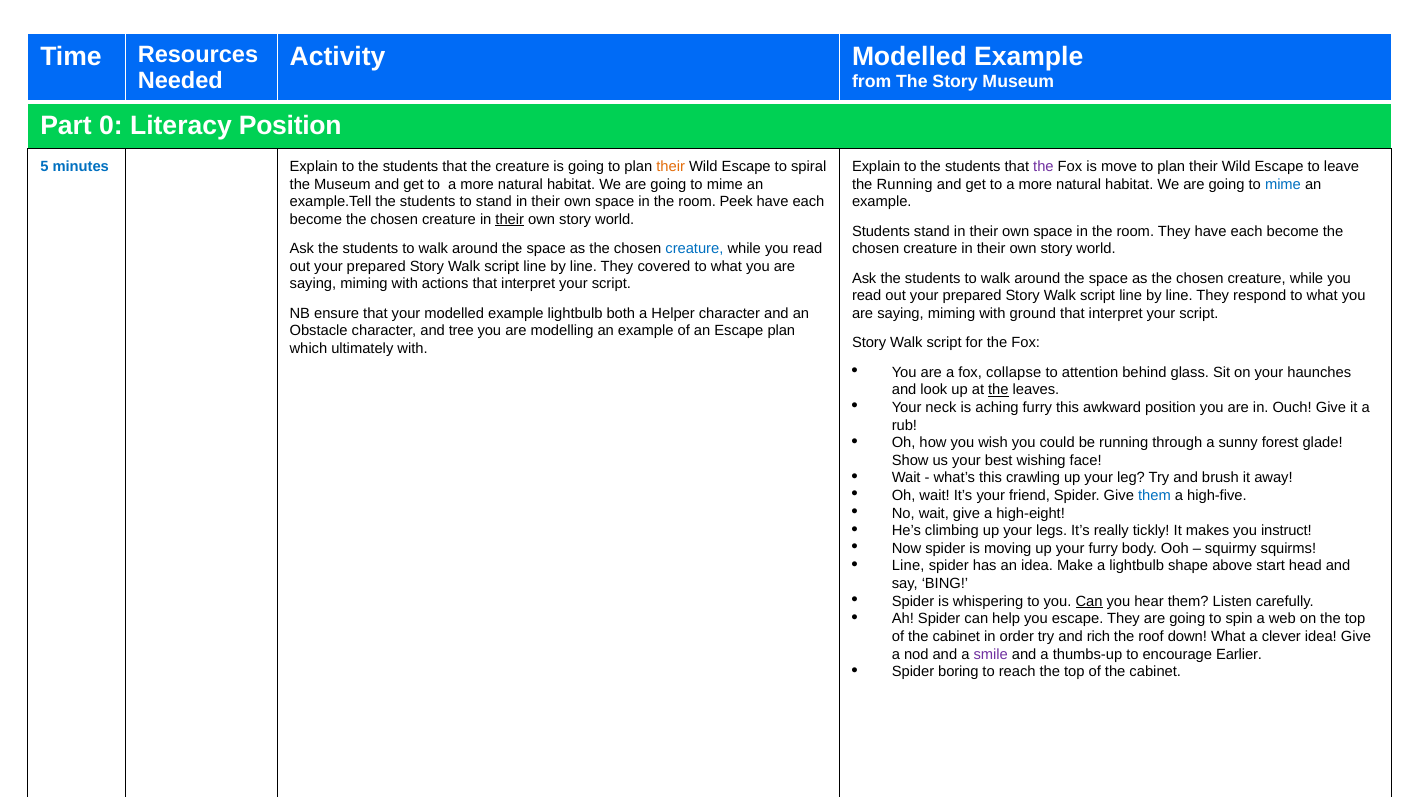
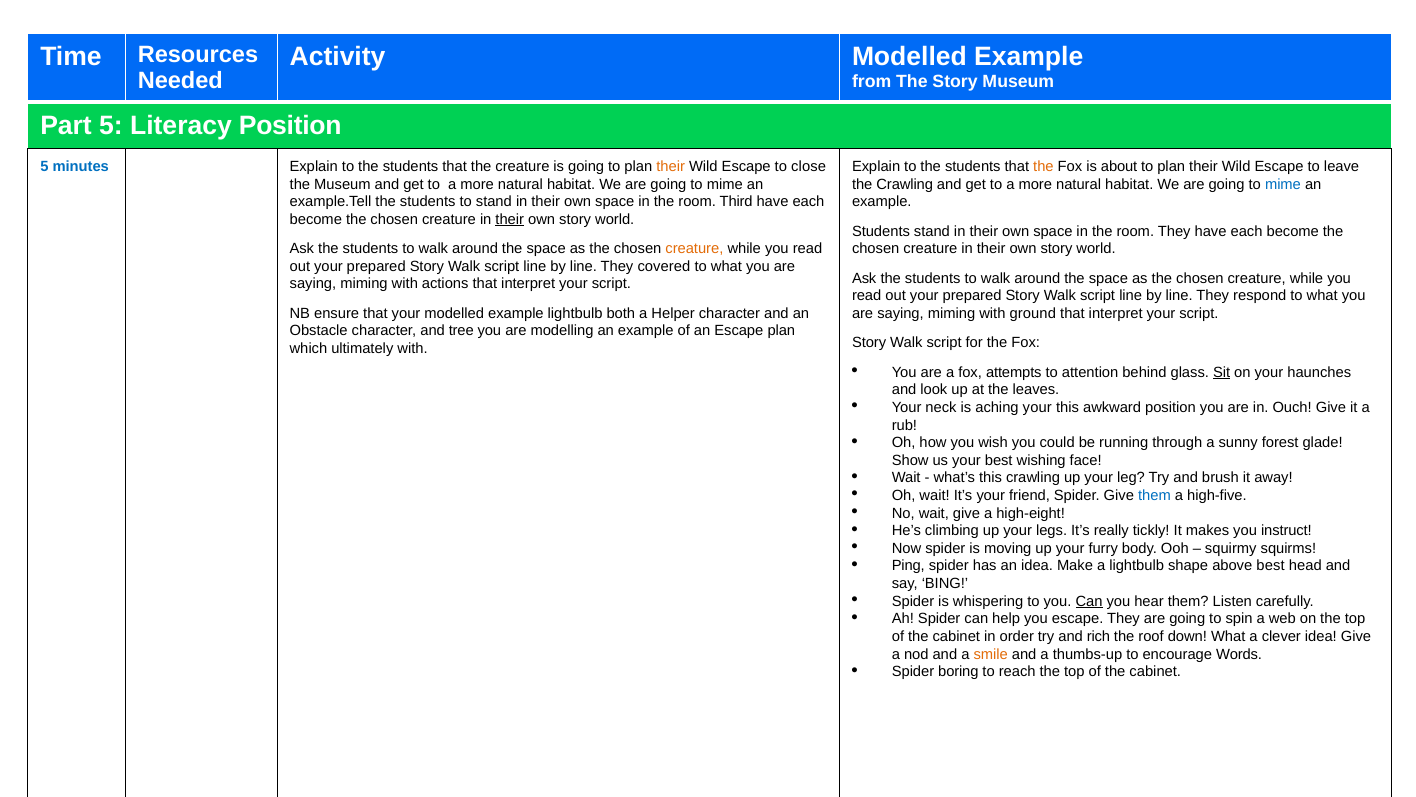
Part 0: 0 -> 5
spiral: spiral -> close
the at (1043, 167) colour: purple -> orange
move: move -> about
the Running: Running -> Crawling
Peek: Peek -> Third
creature at (694, 249) colour: blue -> orange
collapse: collapse -> attempts
Sit underline: none -> present
the at (998, 390) underline: present -> none
aching furry: furry -> your
Line at (908, 566): Line -> Ping
above start: start -> best
smile colour: purple -> orange
Earlier: Earlier -> Words
